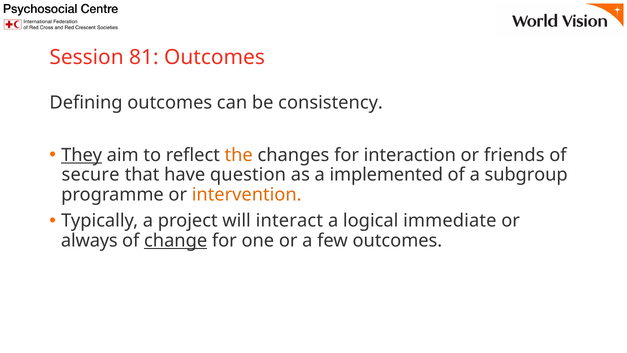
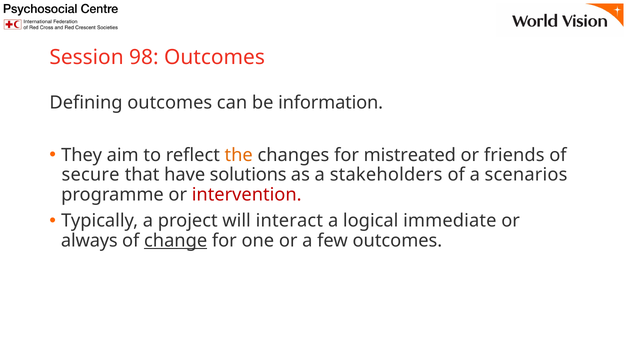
81: 81 -> 98
consistency: consistency -> information
They underline: present -> none
interaction: interaction -> mistreated
question: question -> solutions
implemented: implemented -> stakeholders
subgroup: subgroup -> scenarios
intervention colour: orange -> red
